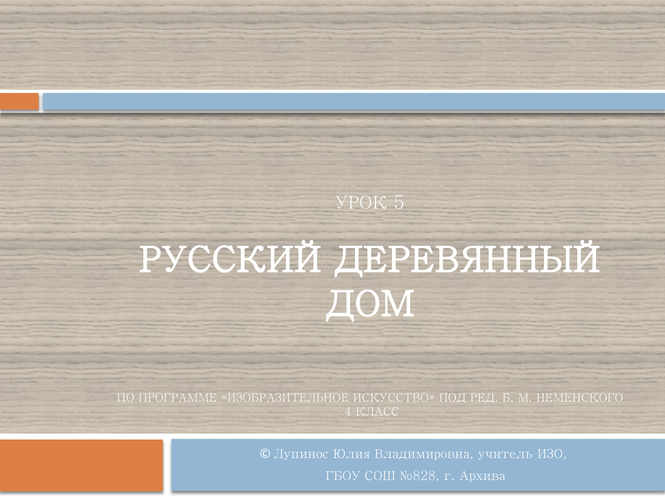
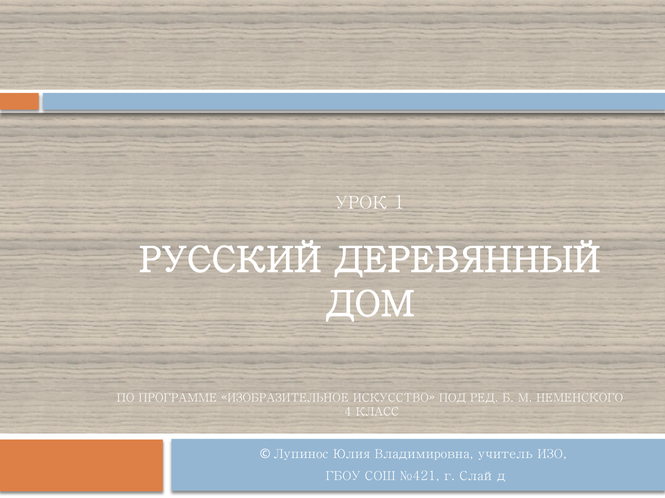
5: 5 -> 1
№828: №828 -> №421
Архива: Архива -> Слайд
